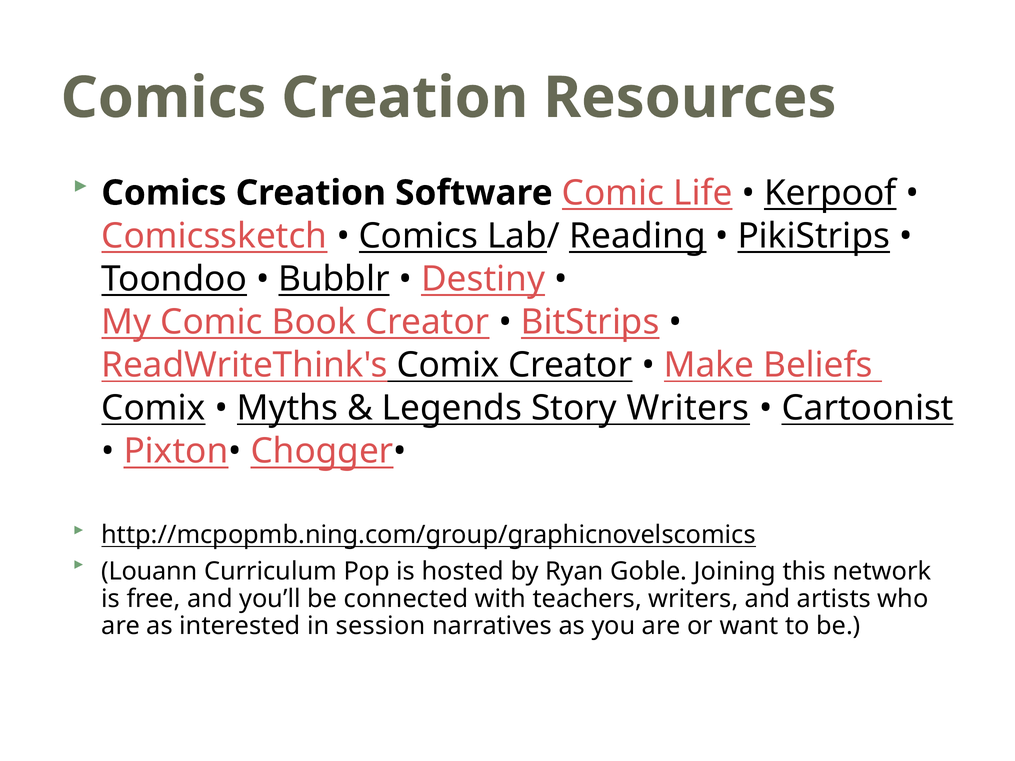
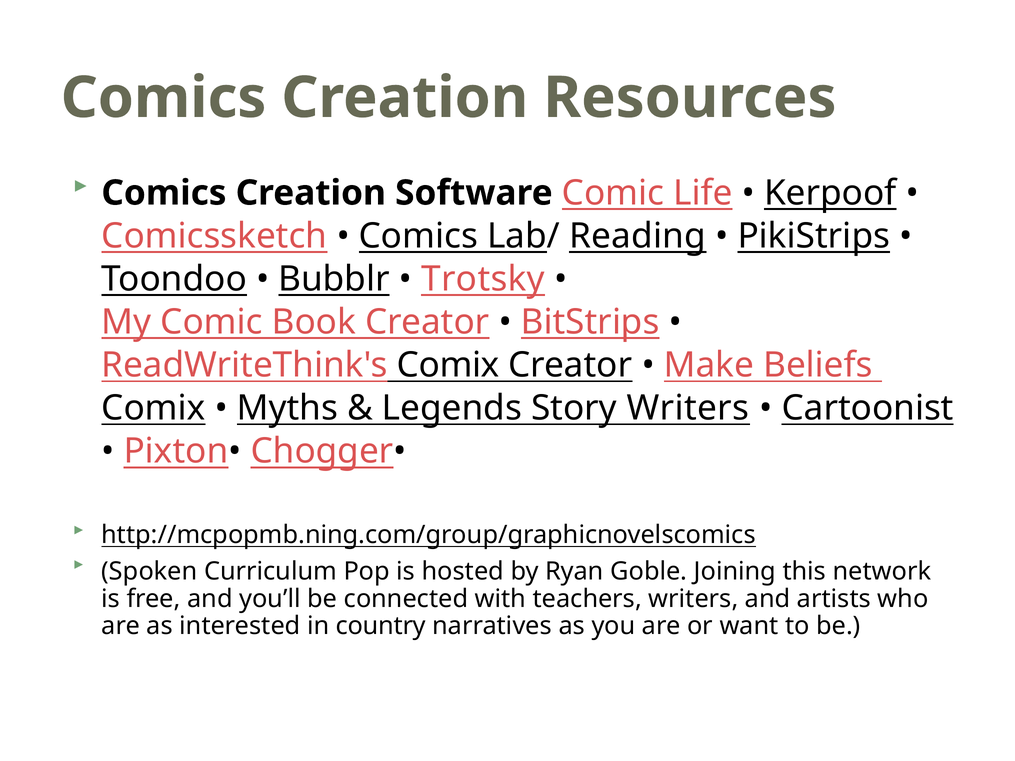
Destiny: Destiny -> Trotsky
Louann: Louann -> Spoken
session: session -> country
